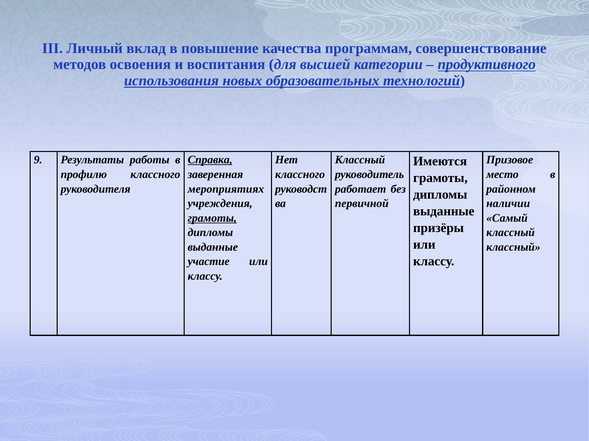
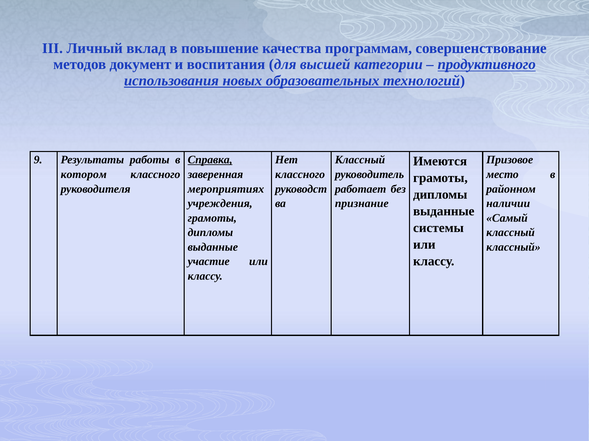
освоения: освоения -> документ
профилю: профилю -> котором
первичной: первичной -> признание
грамоты at (212, 218) underline: present -> none
призёры: призёры -> системы
